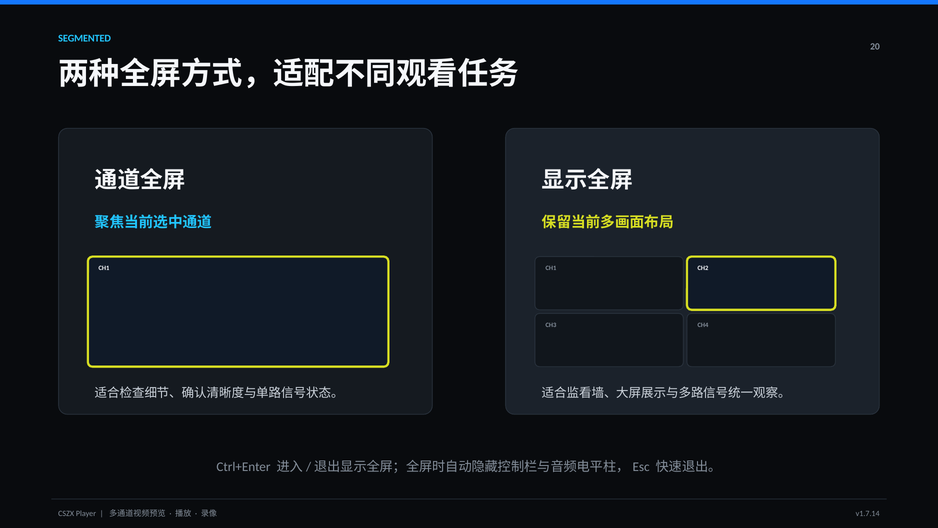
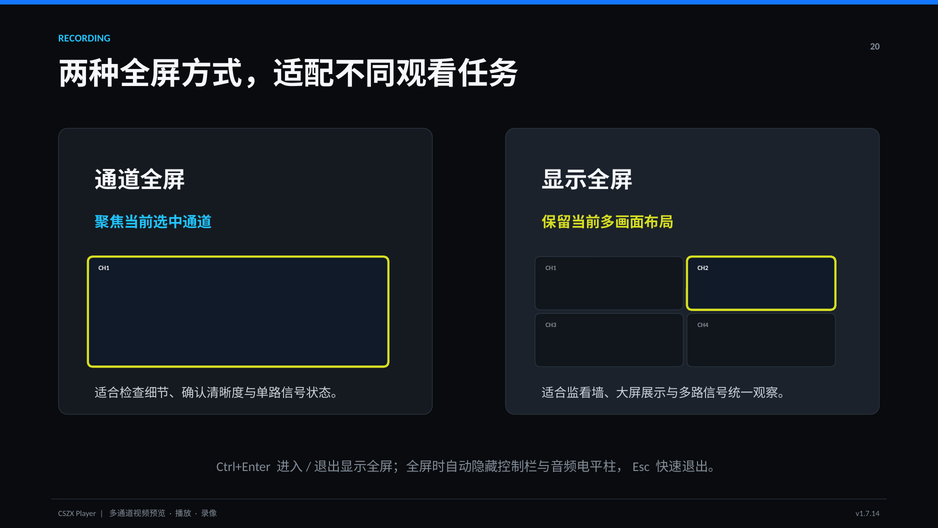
SEGMENTED: SEGMENTED -> RECORDING
